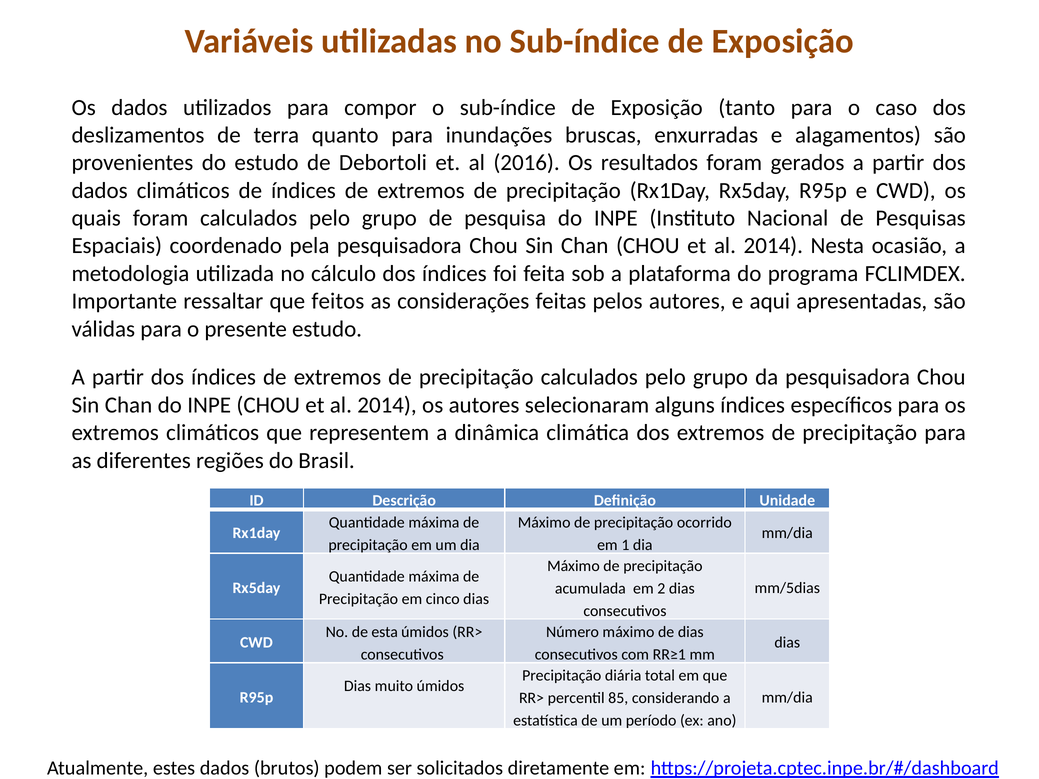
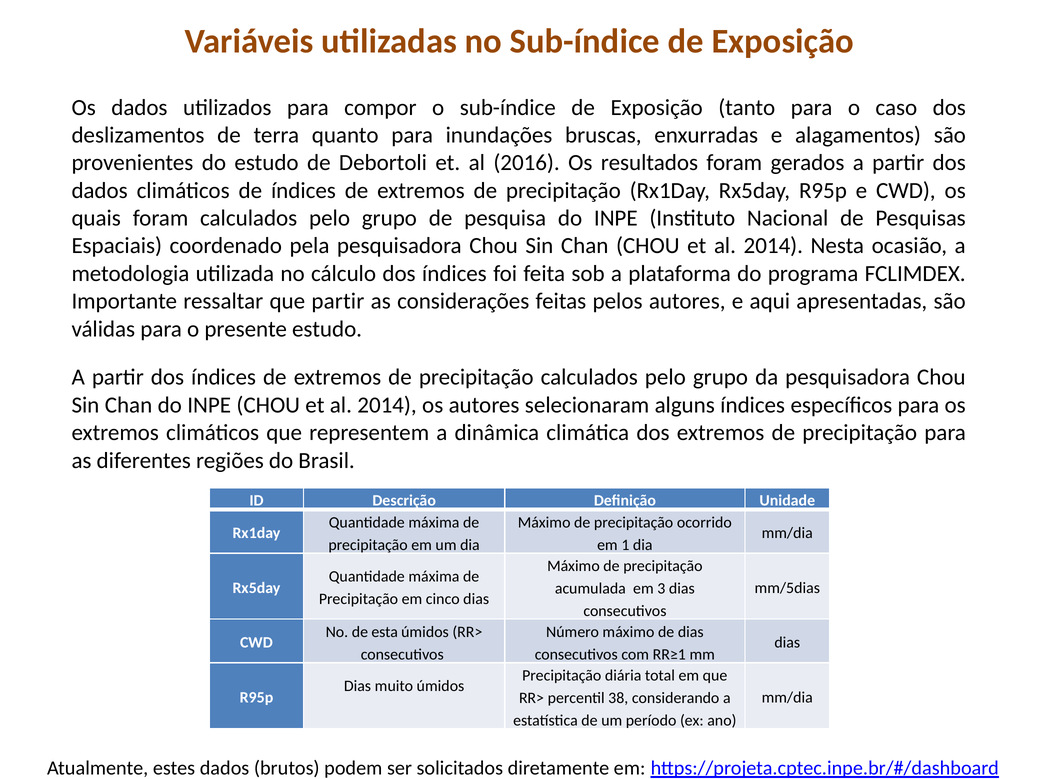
que feitos: feitos -> partir
2: 2 -> 3
85: 85 -> 38
